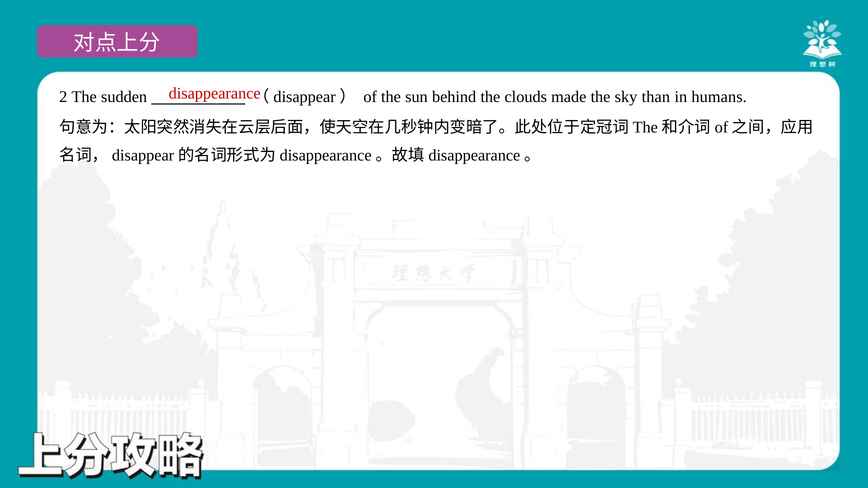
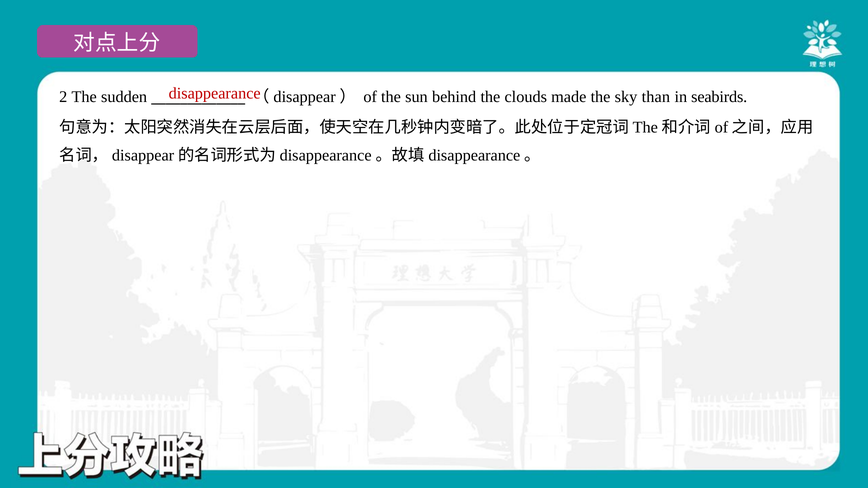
humans: humans -> seabirds
